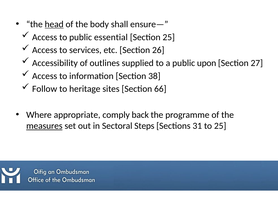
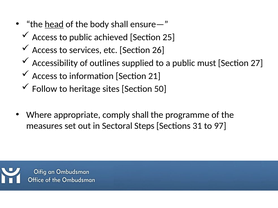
essential: essential -> achieved
upon: upon -> must
38: 38 -> 21
66: 66 -> 50
comply back: back -> shall
measures underline: present -> none
to 25: 25 -> 97
